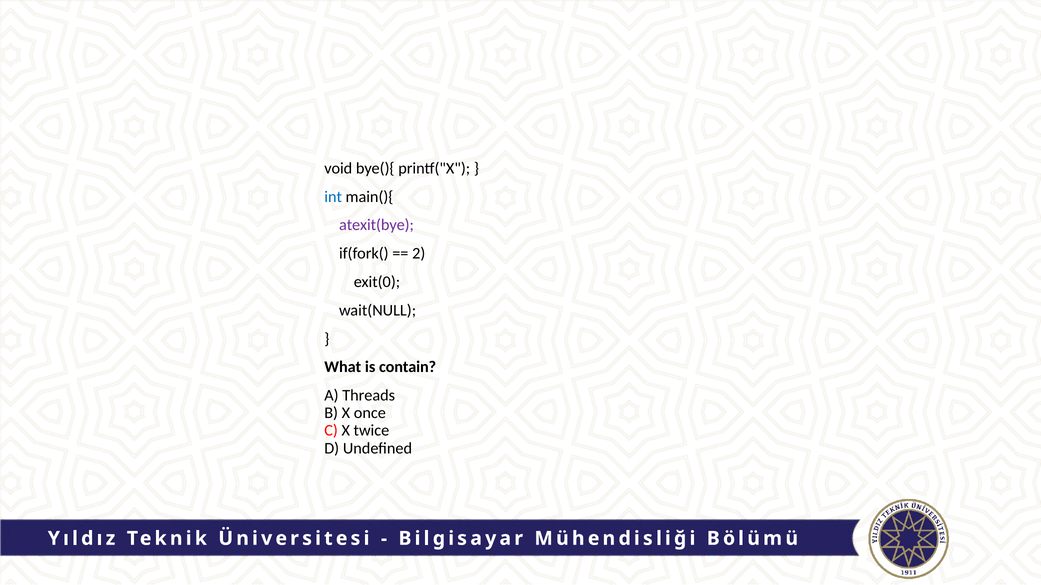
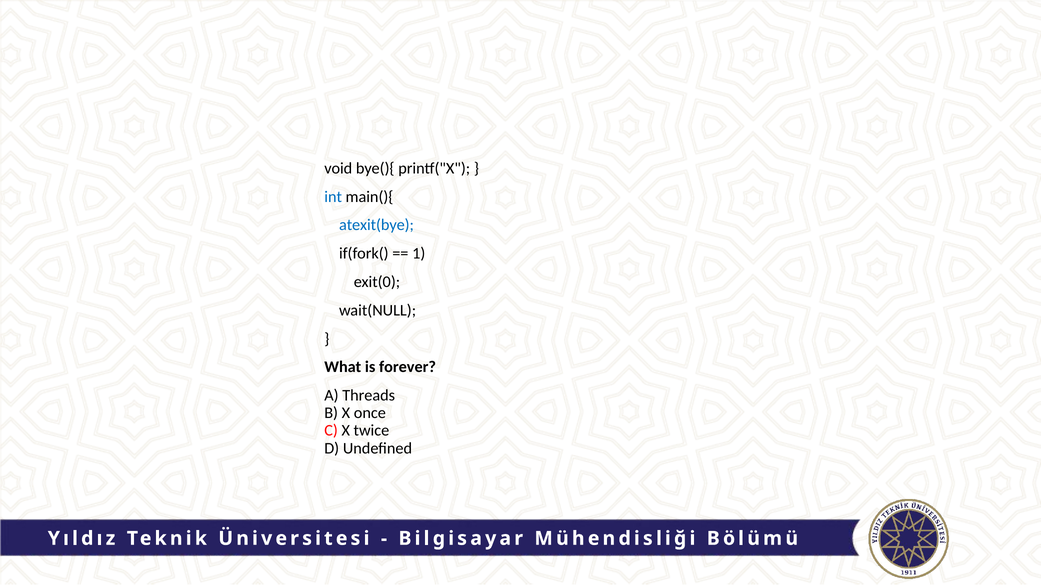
atexit(bye colour: purple -> blue
2: 2 -> 1
contain: contain -> forever
